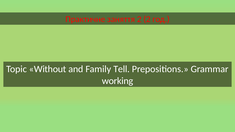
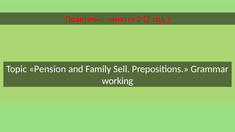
Without: Without -> Pension
Tell: Tell -> Sell
